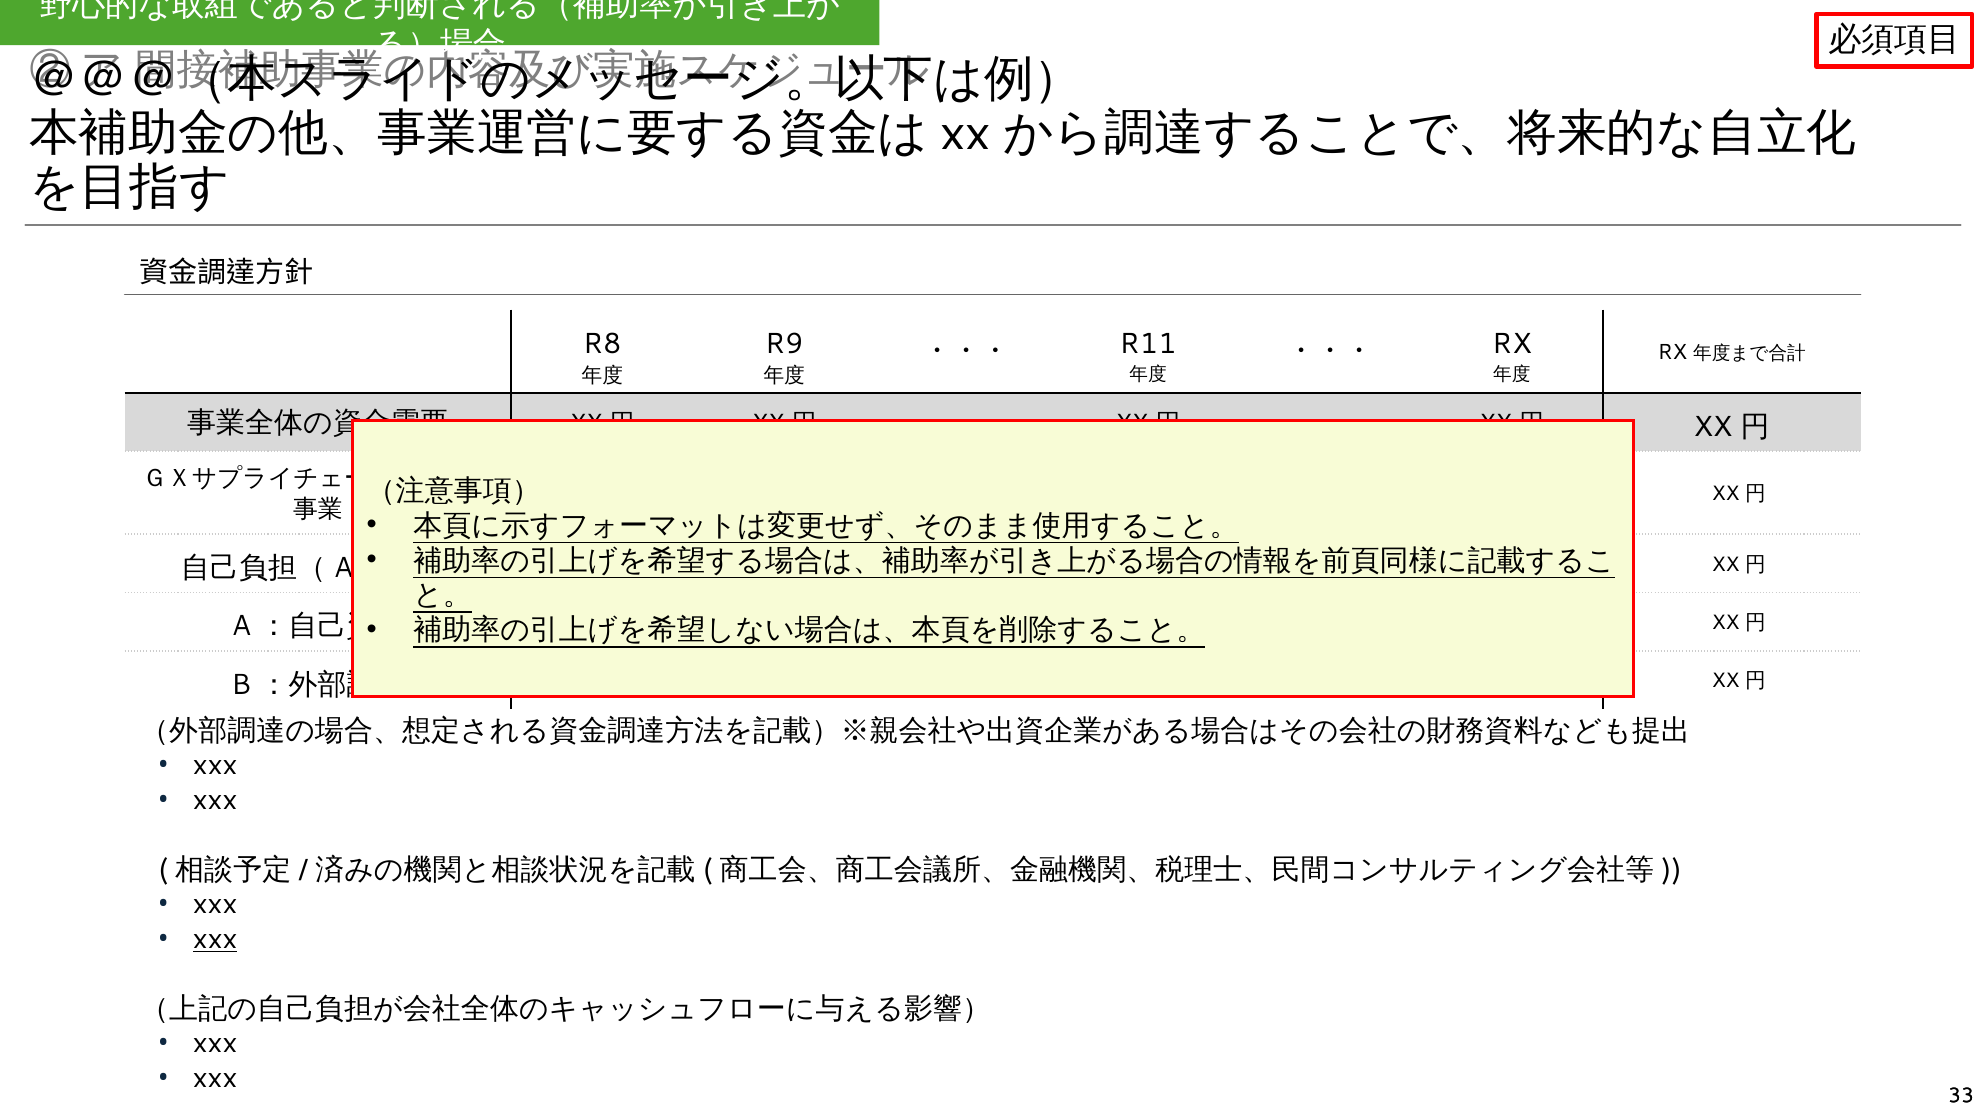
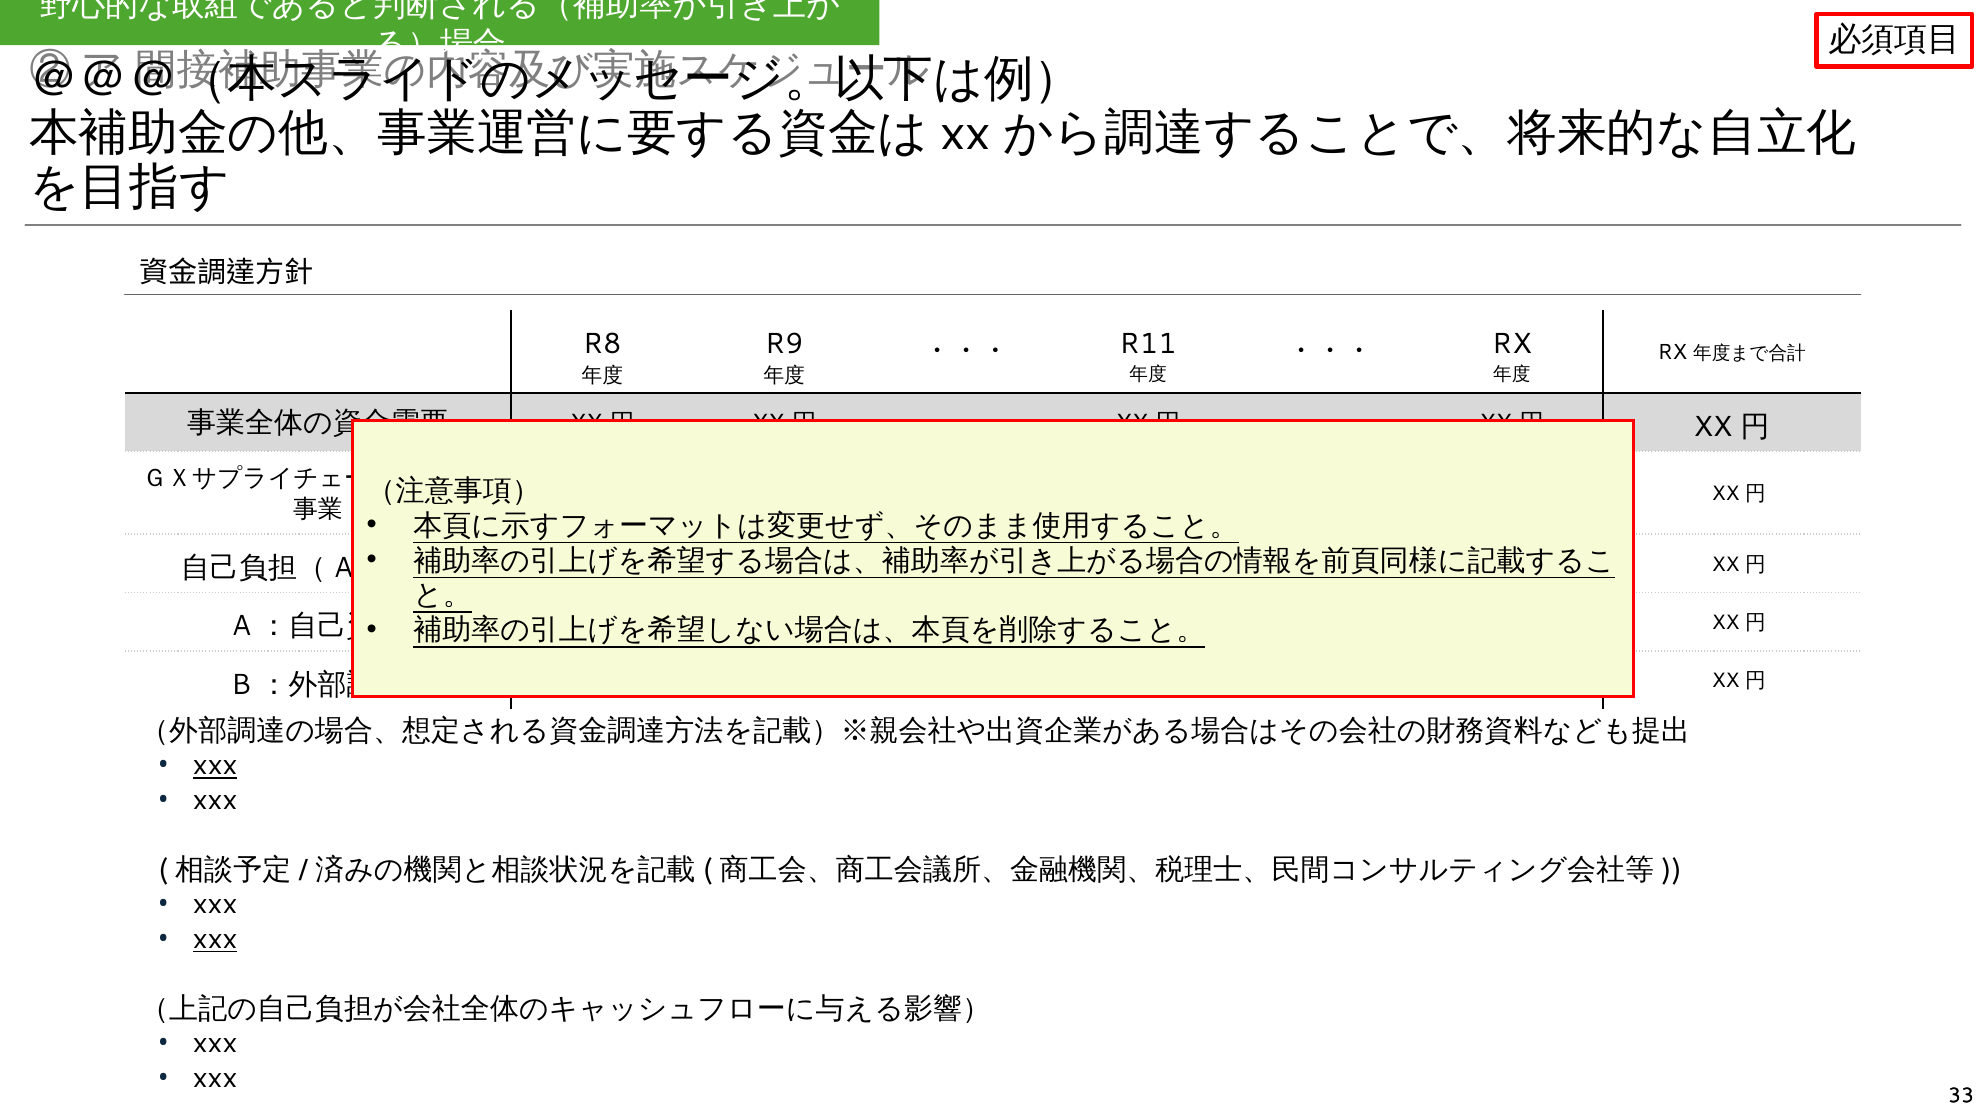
xxx at (215, 765) underline: none -> present
